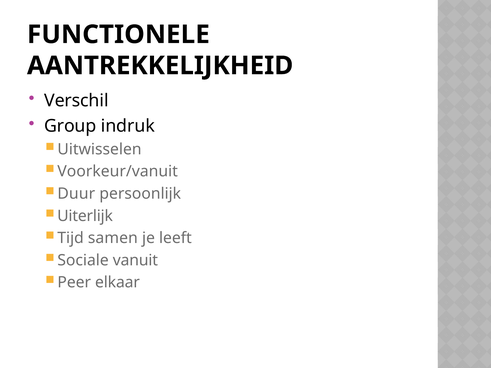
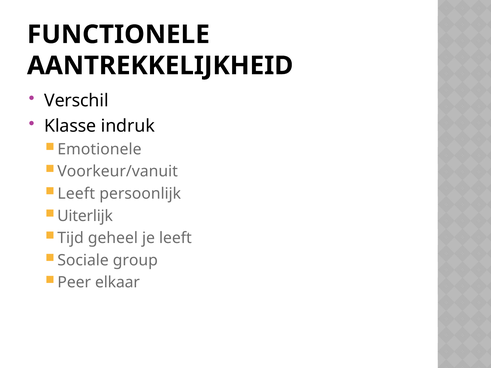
Group: Group -> Klasse
Uitwisselen: Uitwisselen -> Emotionele
Duur at (76, 194): Duur -> Leeft
samen: samen -> geheel
vanuit: vanuit -> group
